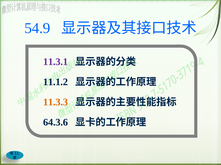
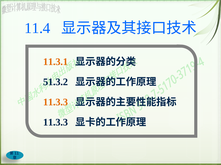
54.9: 54.9 -> 11.4
11.3.1 colour: purple -> orange
11.1.2: 11.1.2 -> 51.3.2
64.3.6 at (55, 123): 64.3.6 -> 11.3.3
